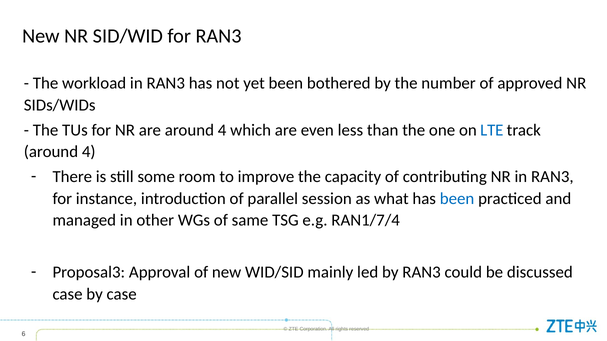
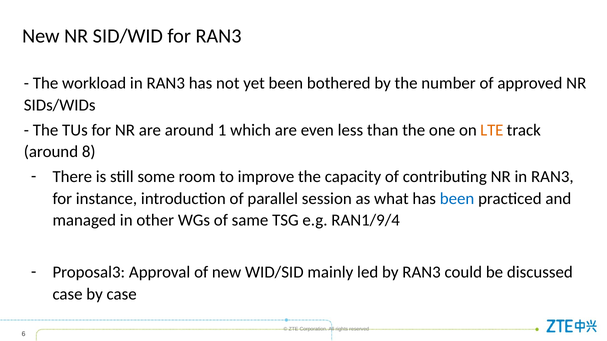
are around 4: 4 -> 1
LTE colour: blue -> orange
4 at (89, 152): 4 -> 8
RAN1/7/4: RAN1/7/4 -> RAN1/9/4
